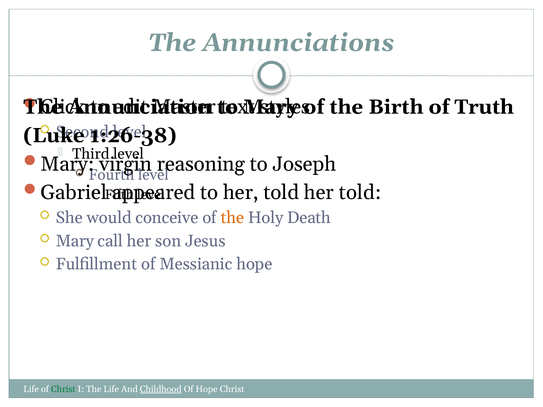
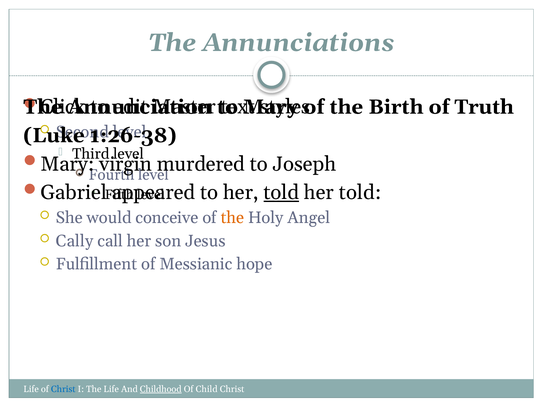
reasoning: reasoning -> murdered
told at (281, 193) underline: none -> present
Death: Death -> Angel
Mary at (75, 241): Mary -> Cally
Christ at (63, 389) colour: green -> blue
Of Hope: Hope -> Child
